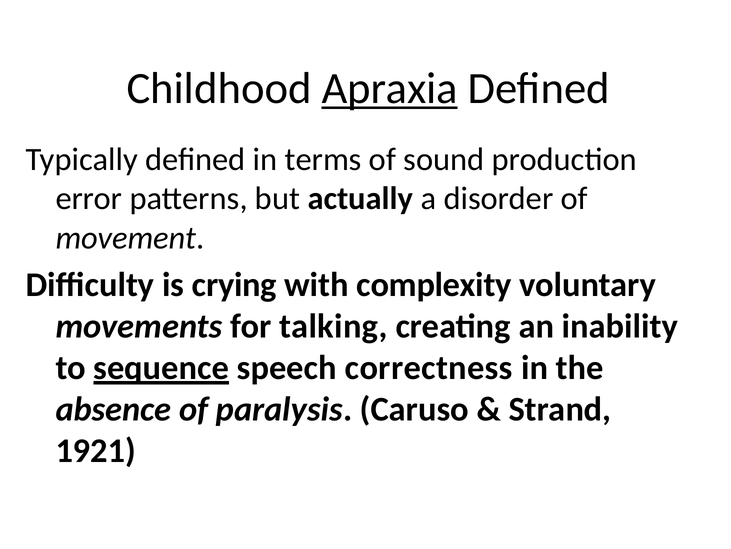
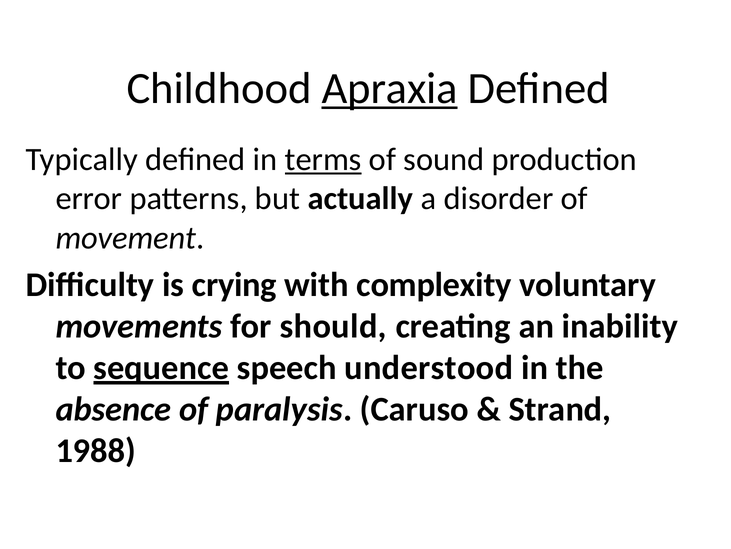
terms underline: none -> present
talking: talking -> should
correctness: correctness -> understood
1921: 1921 -> 1988
